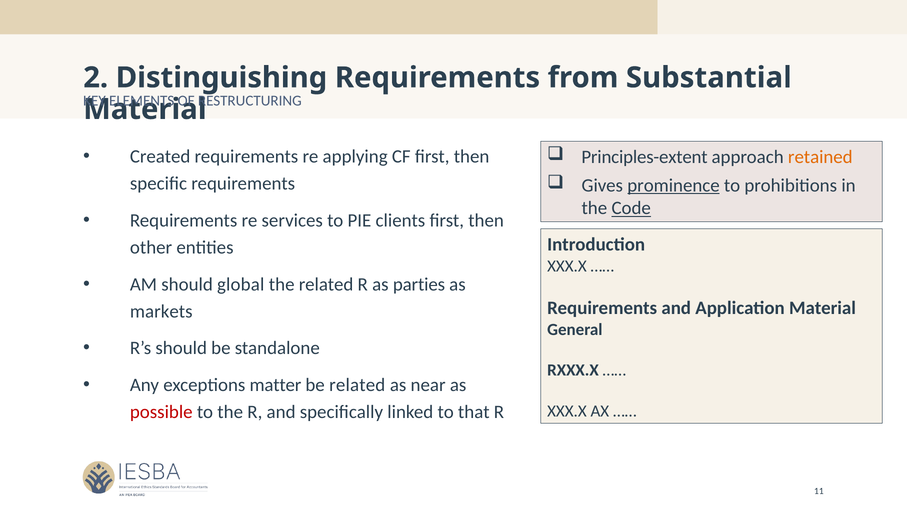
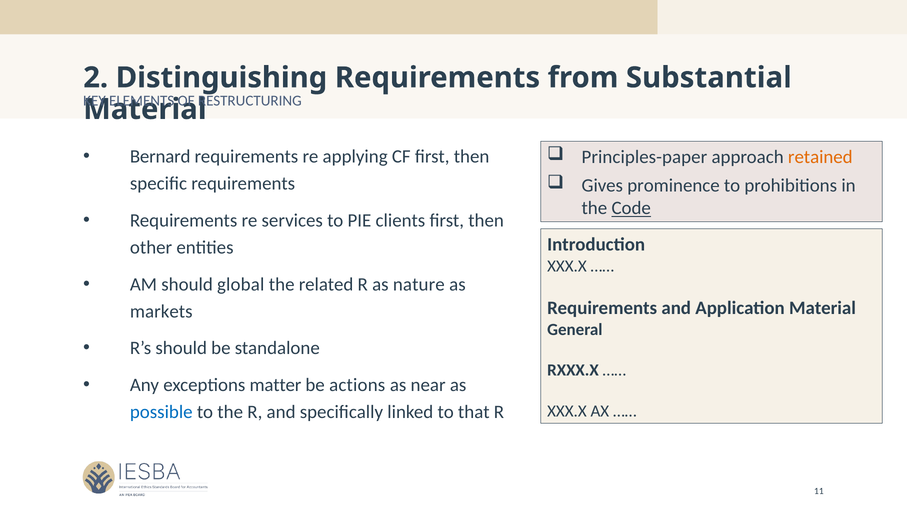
Created: Created -> Bernard
Principles-extent: Principles-extent -> Principles-paper
prominence underline: present -> none
parties: parties -> nature
be related: related -> actions
possible colour: red -> blue
